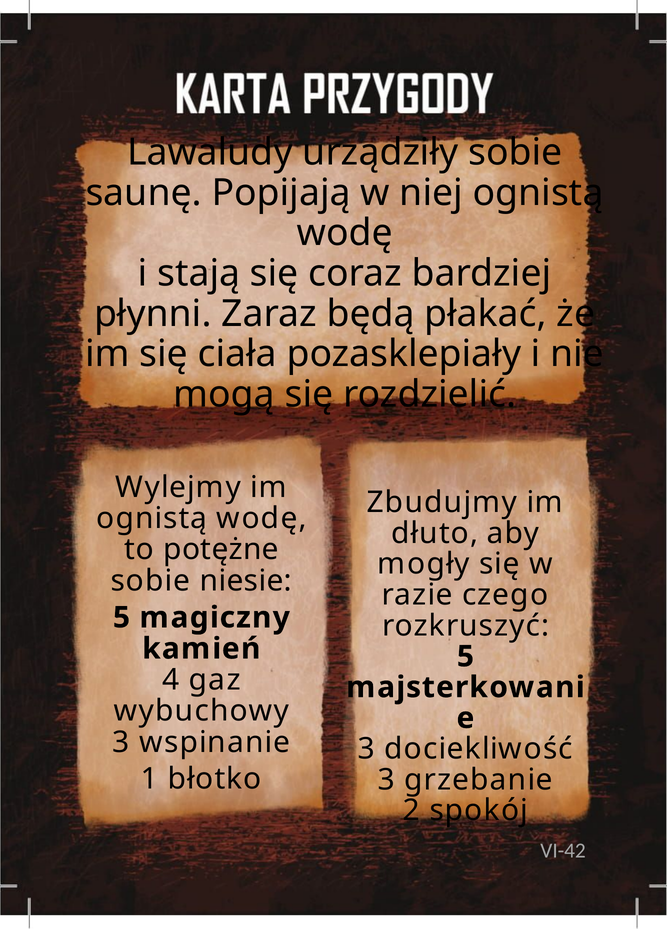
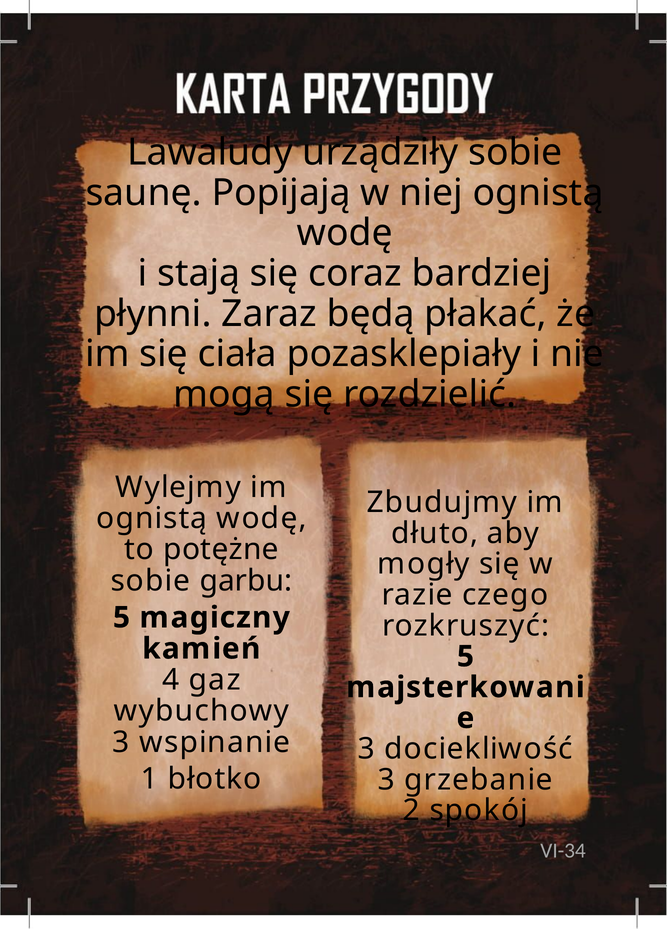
niesie: niesie -> garbu
VI-42: VI-42 -> VI-34
